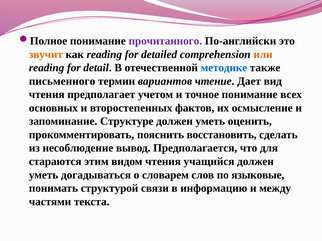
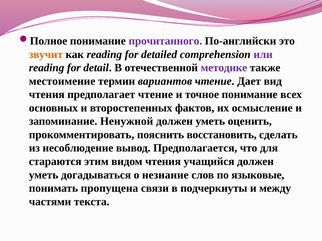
или colour: orange -> purple
методике colour: blue -> purple
письменного: письменного -> местоимение
предполагает учетом: учетом -> чтение
Структуре: Структуре -> Ненужной
словарем: словарем -> незнание
структурой: структурой -> пропущена
информацию: информацию -> подчеркнуты
